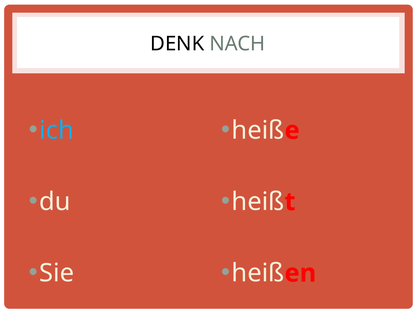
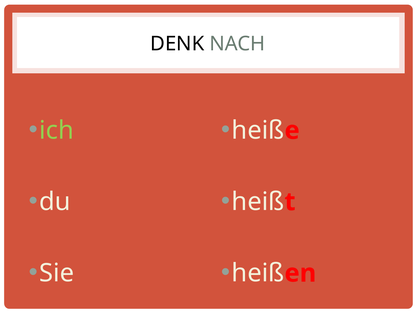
ich colour: light blue -> light green
